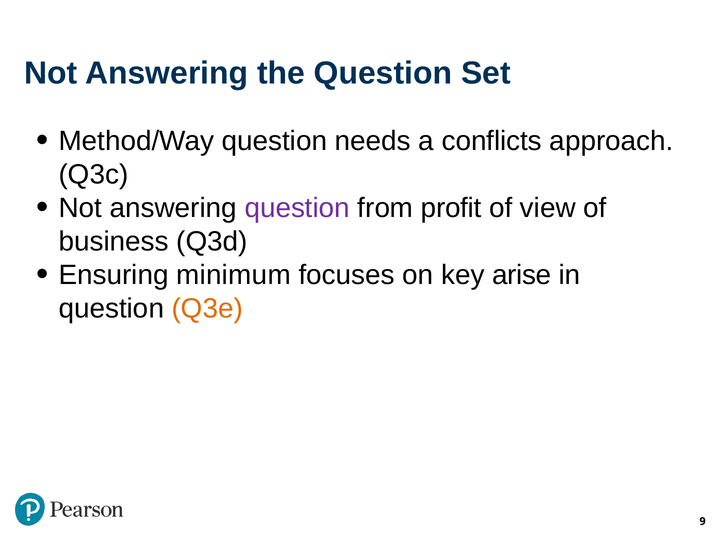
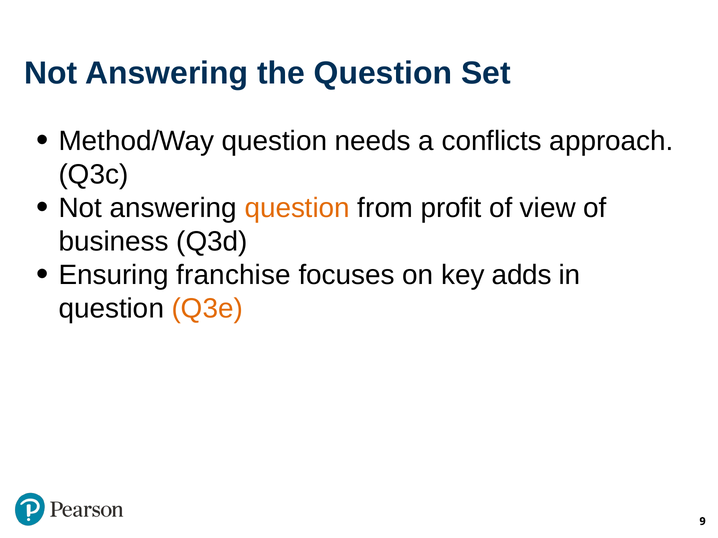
question at (297, 208) colour: purple -> orange
minimum: minimum -> franchise
arise: arise -> adds
